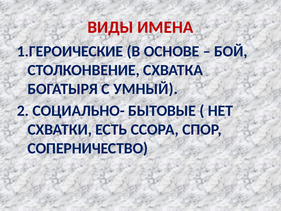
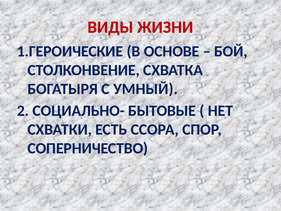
ИМЕНА: ИМЕНА -> ЖИЗНИ
